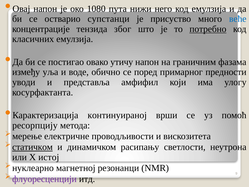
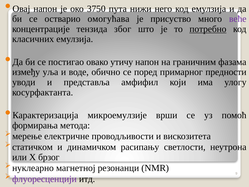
1080: 1080 -> 3750
супстанци: супстанци -> омогућава
веће colour: blue -> purple
континуираној: континуираној -> микроемулзије
ресорпцију: ресорпцију -> формирања
статичком underline: present -> none
истој: истој -> брзог
